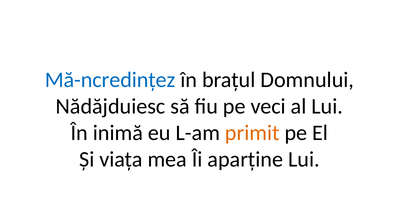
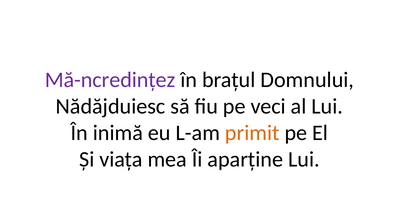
Mă-ncredințez colour: blue -> purple
